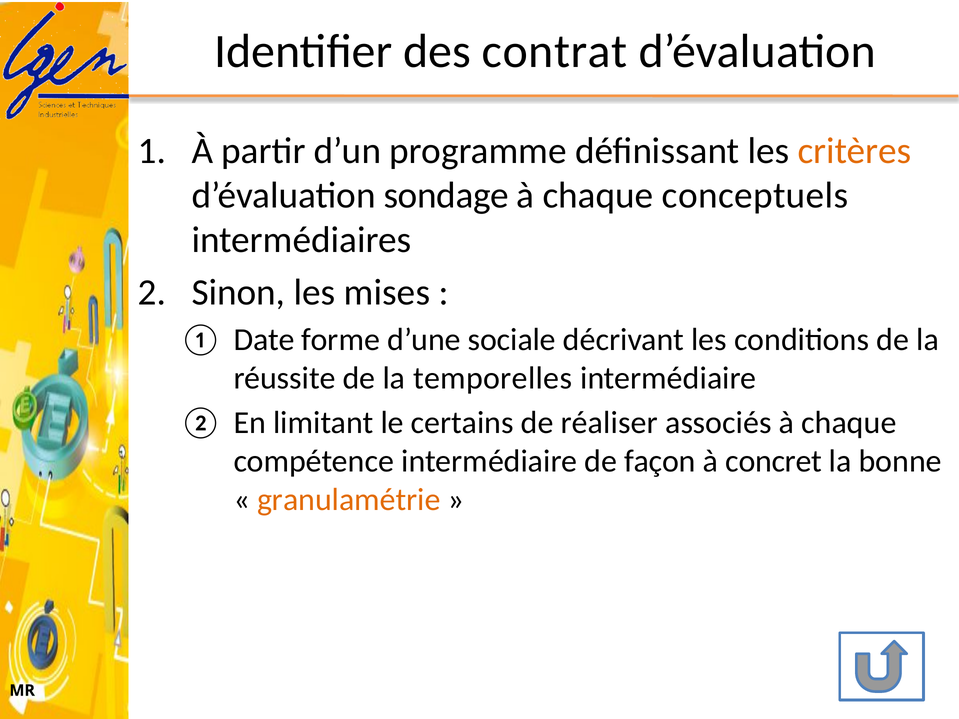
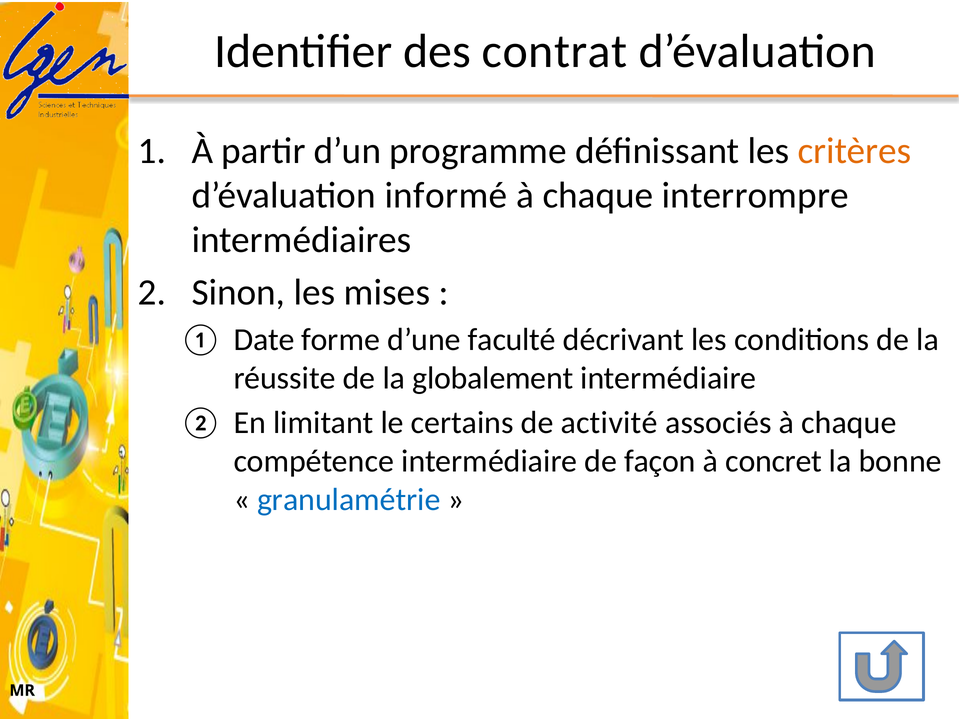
sondage: sondage -> informé
conceptuels: conceptuels -> interrompre
sociale: sociale -> faculté
temporelles: temporelles -> globalement
réaliser: réaliser -> activité
granulamétrie colour: orange -> blue
